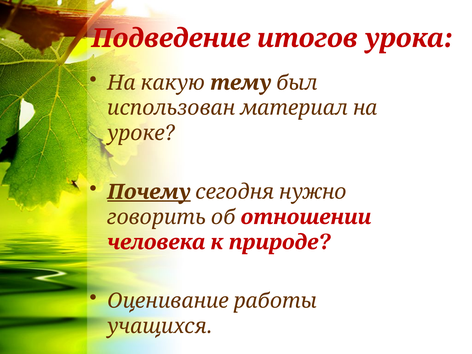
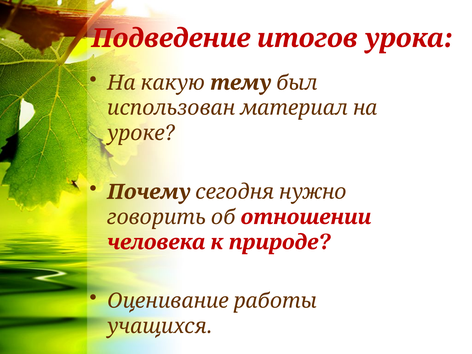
Почему underline: present -> none
